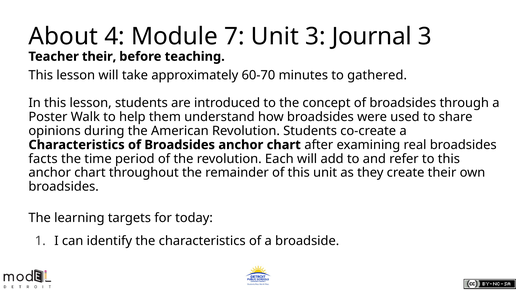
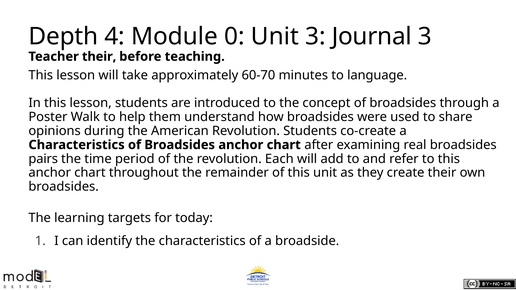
About: About -> Depth
7: 7 -> 0
gathered: gathered -> language
facts: facts -> pairs
